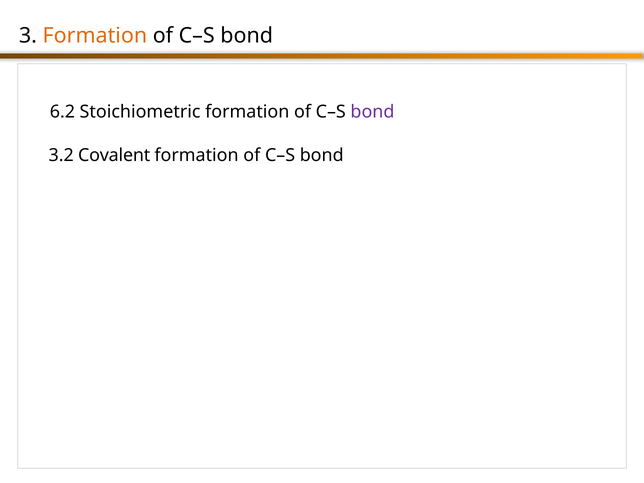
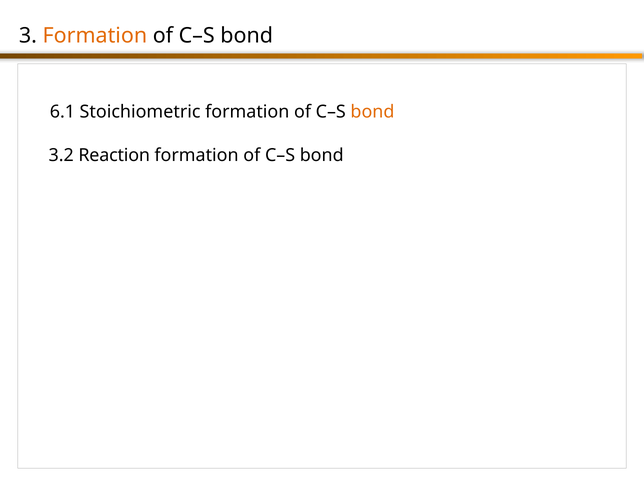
6.2: 6.2 -> 6.1
bond at (372, 112) colour: purple -> orange
Covalent: Covalent -> Reaction
